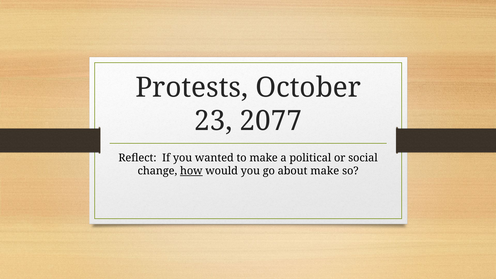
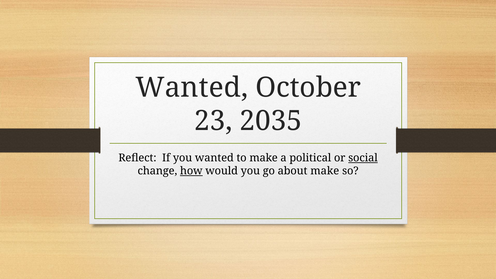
Protests at (192, 88): Protests -> Wanted
2077: 2077 -> 2035
social underline: none -> present
